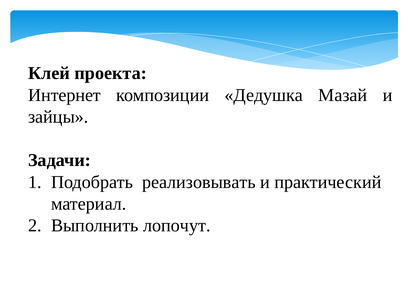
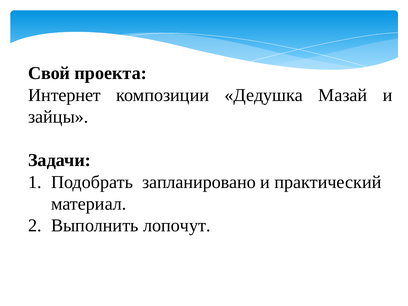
Клей: Клей -> Свой
реализовывать: реализовывать -> запланировано
